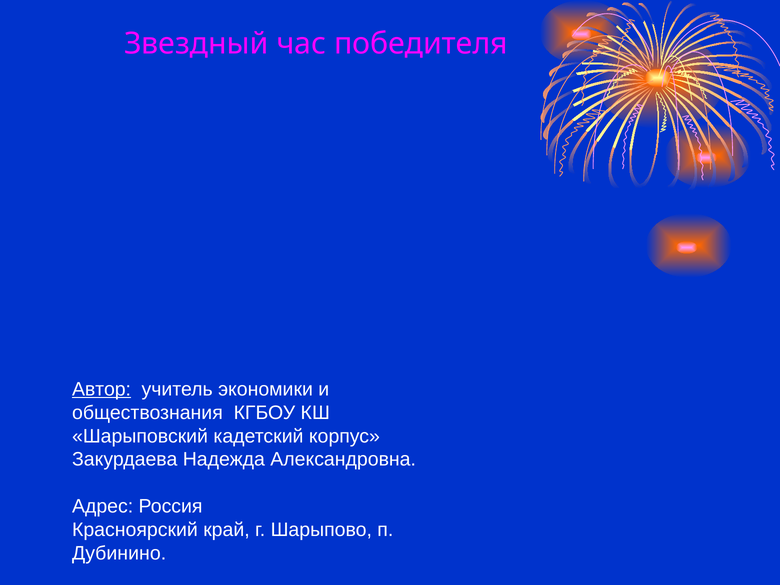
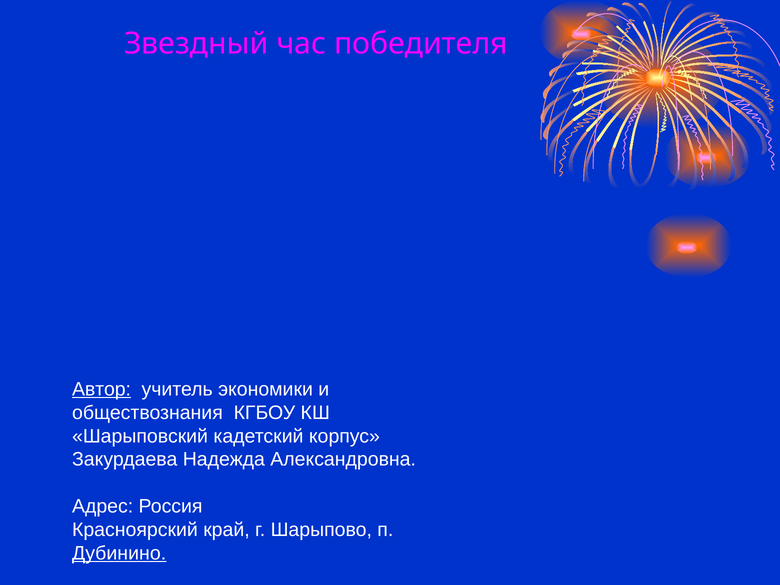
Дубинино underline: none -> present
